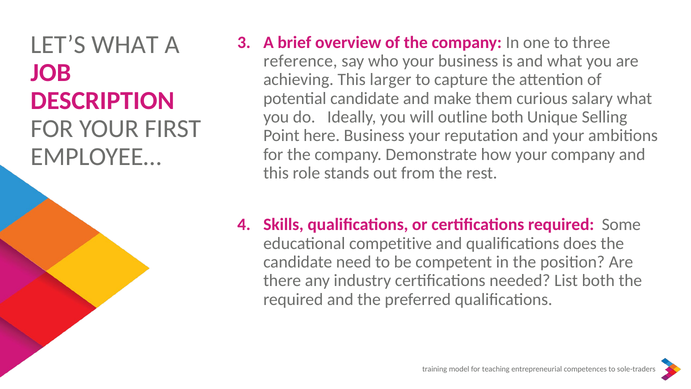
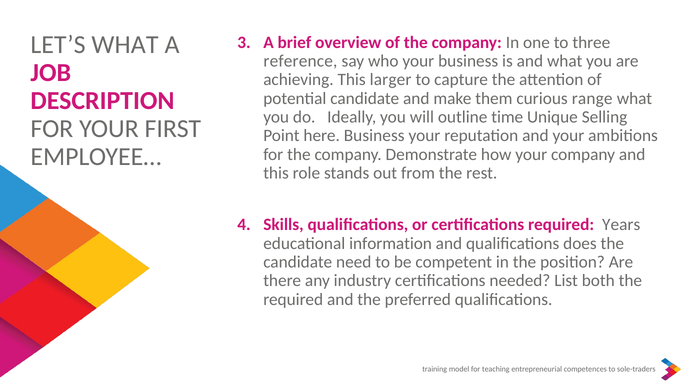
salary: salary -> range
outline both: both -> time
Some: Some -> Years
competitive: competitive -> information
